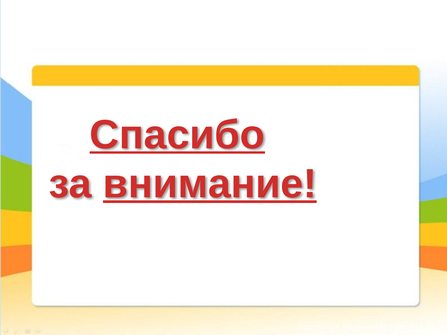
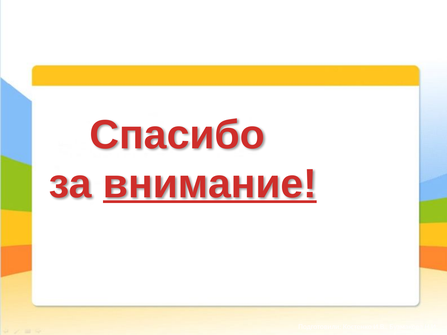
Спасибо underline: present -> none
